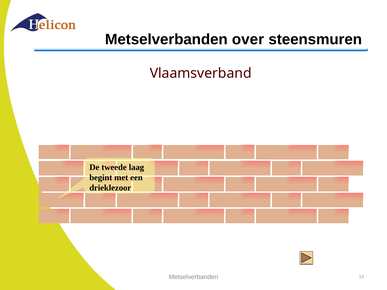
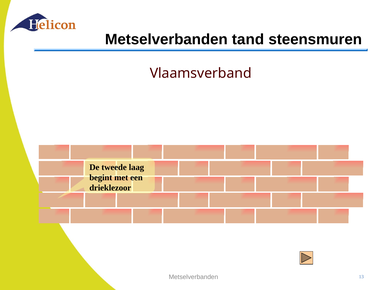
over: over -> tand
